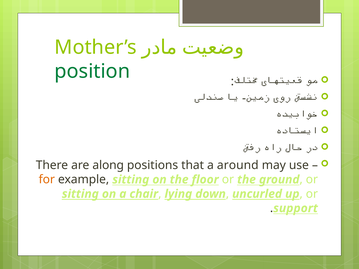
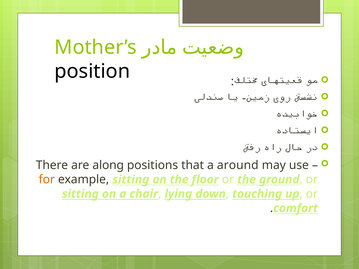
position colour: green -> black
uncurled: uncurled -> touching
support: support -> comfort
